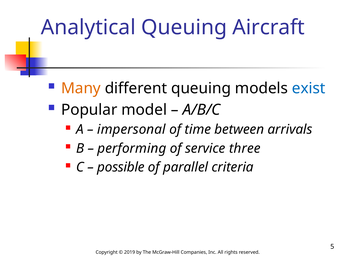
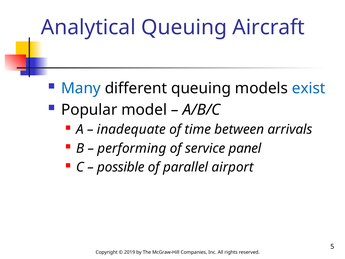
Many colour: orange -> blue
impersonal: impersonal -> inadequate
three: three -> panel
criteria: criteria -> airport
